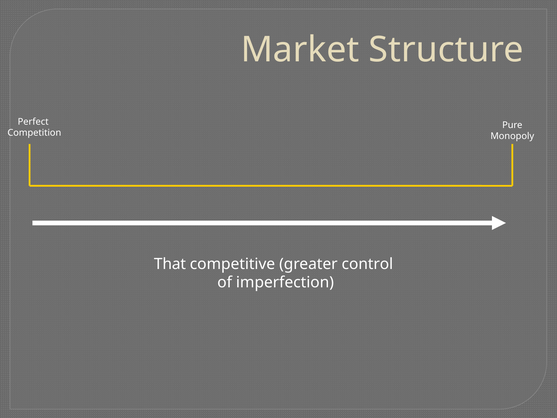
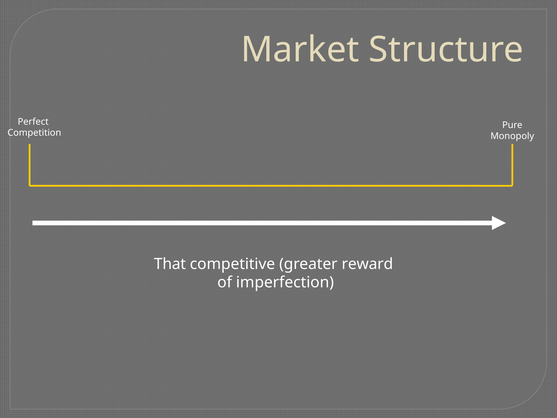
control: control -> reward
